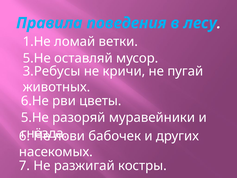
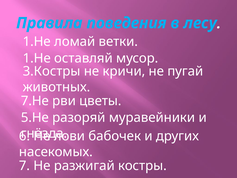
5.Не at (37, 58): 5.Не -> 1.Не
3.Ребусы: 3.Ребусы -> 3.Костры
6.Не: 6.Не -> 7.Не
